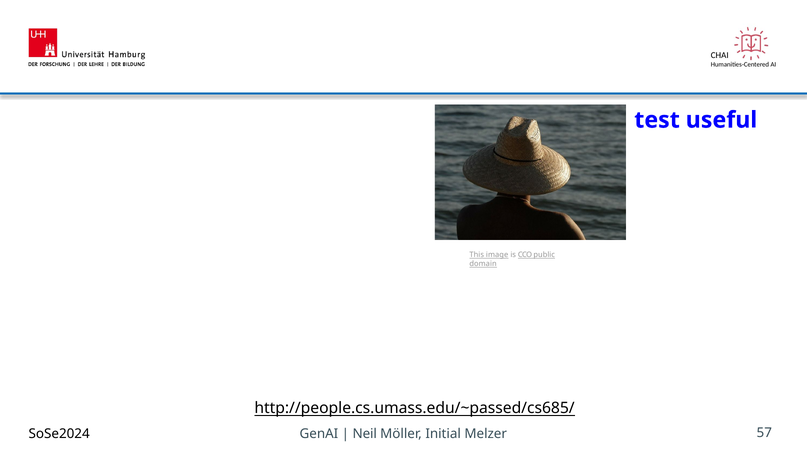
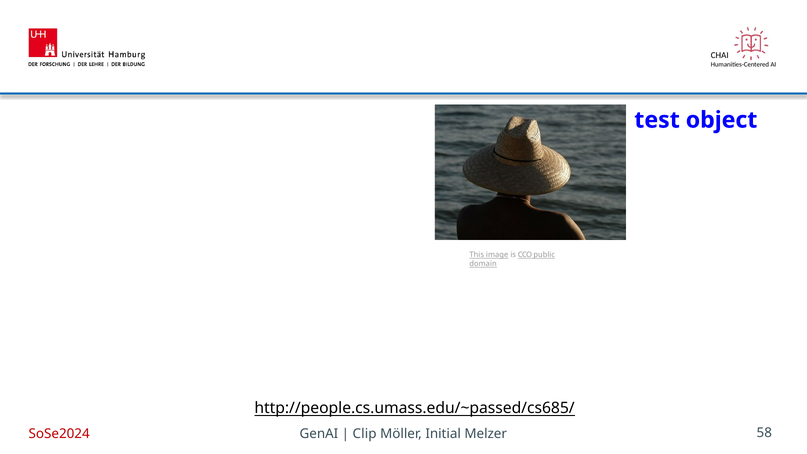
useful: useful -> object
SoSe2024 colour: black -> red
Neil: Neil -> Clip
57: 57 -> 58
